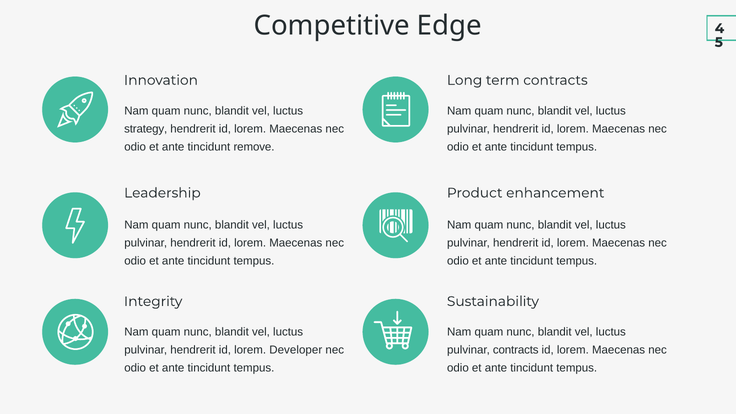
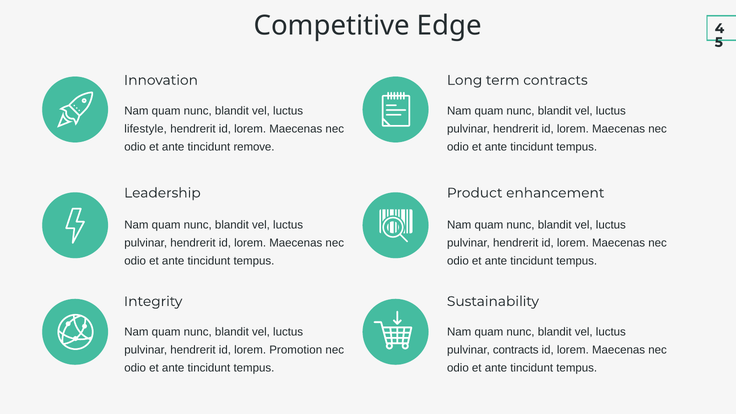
strategy: strategy -> lifestyle
Developer: Developer -> Promotion
